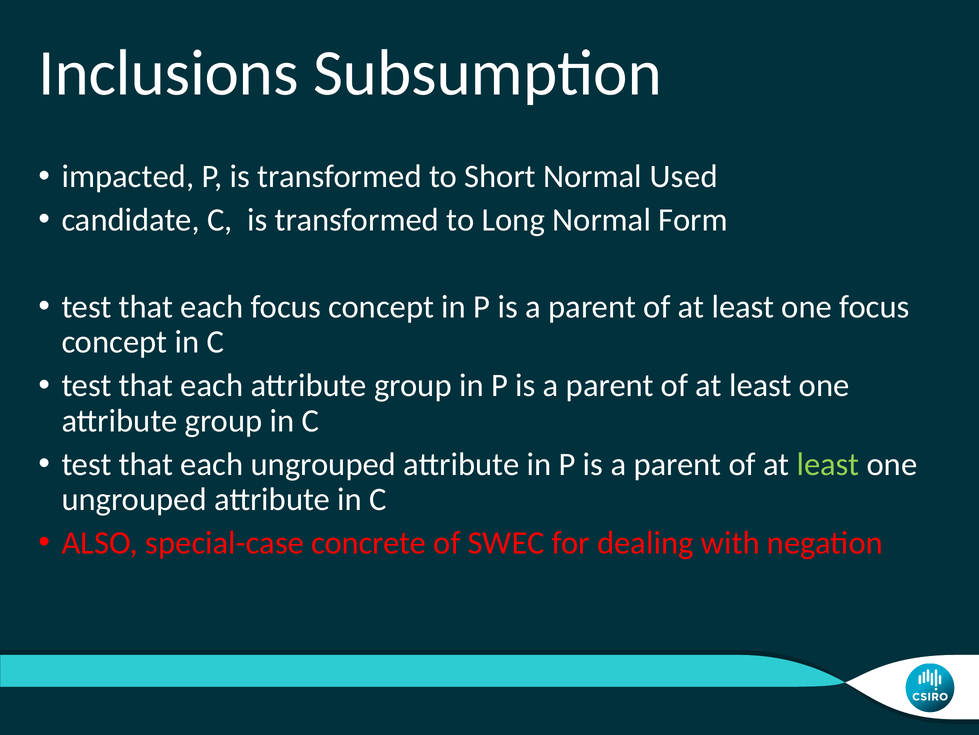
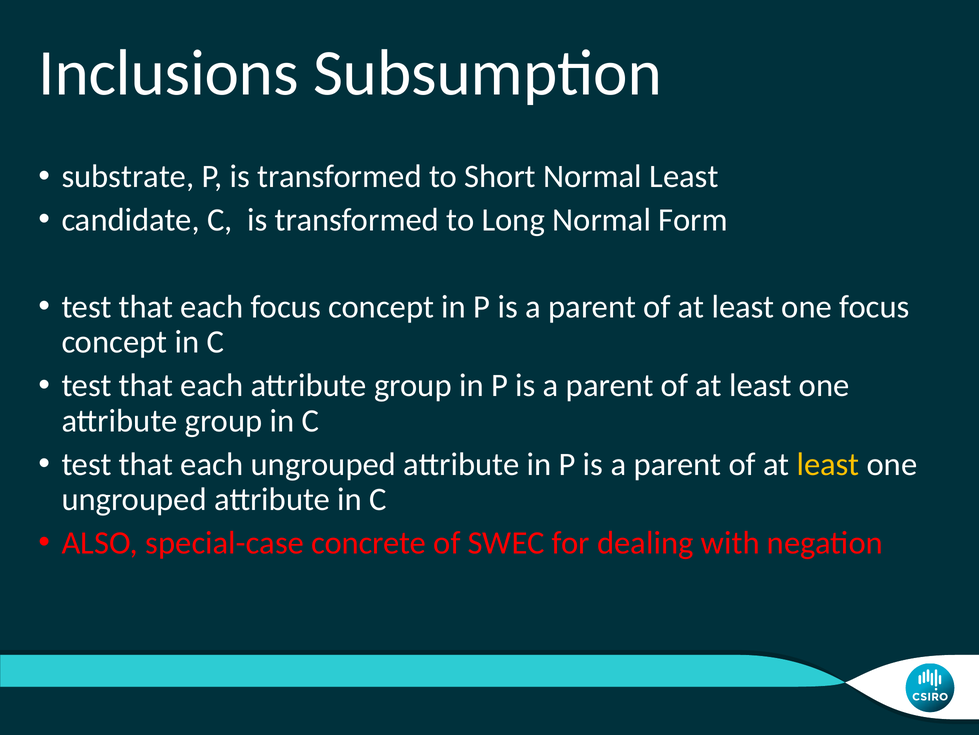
impacted: impacted -> substrate
Normal Used: Used -> Least
least at (828, 464) colour: light green -> yellow
